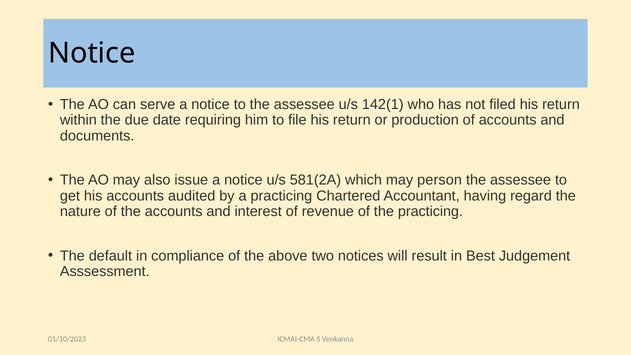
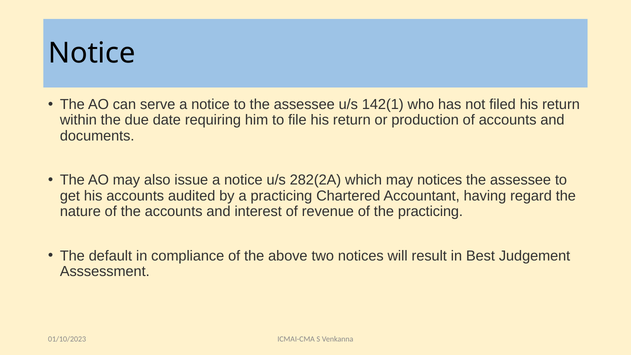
581(2A: 581(2A -> 282(2A
may person: person -> notices
